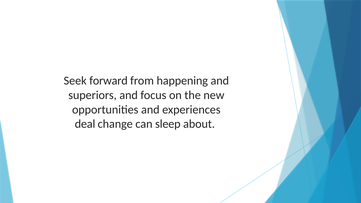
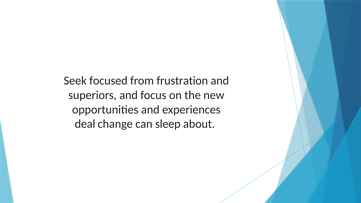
forward: forward -> focused
happening: happening -> frustration
